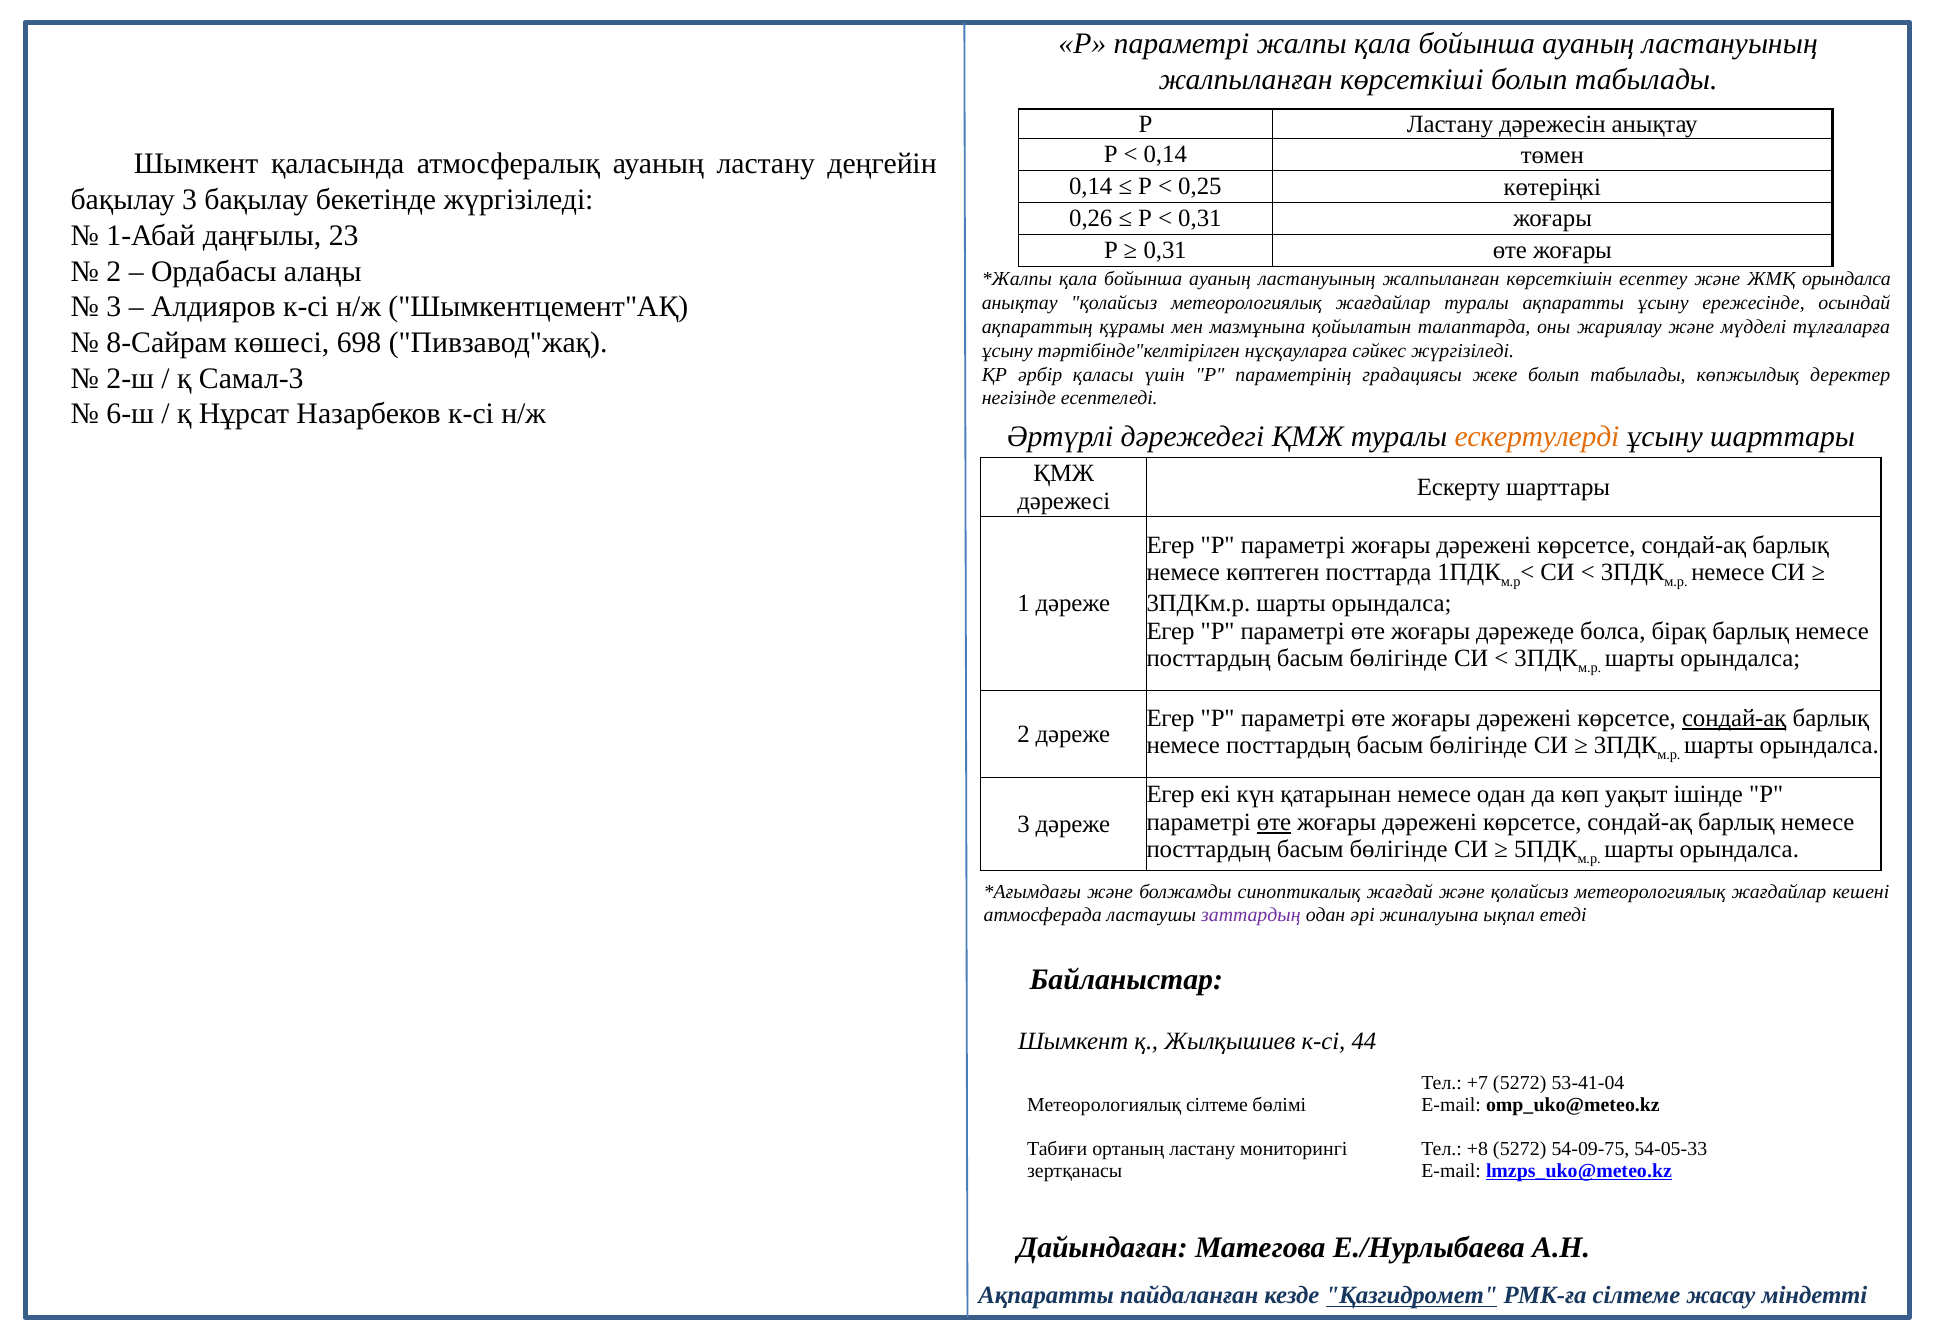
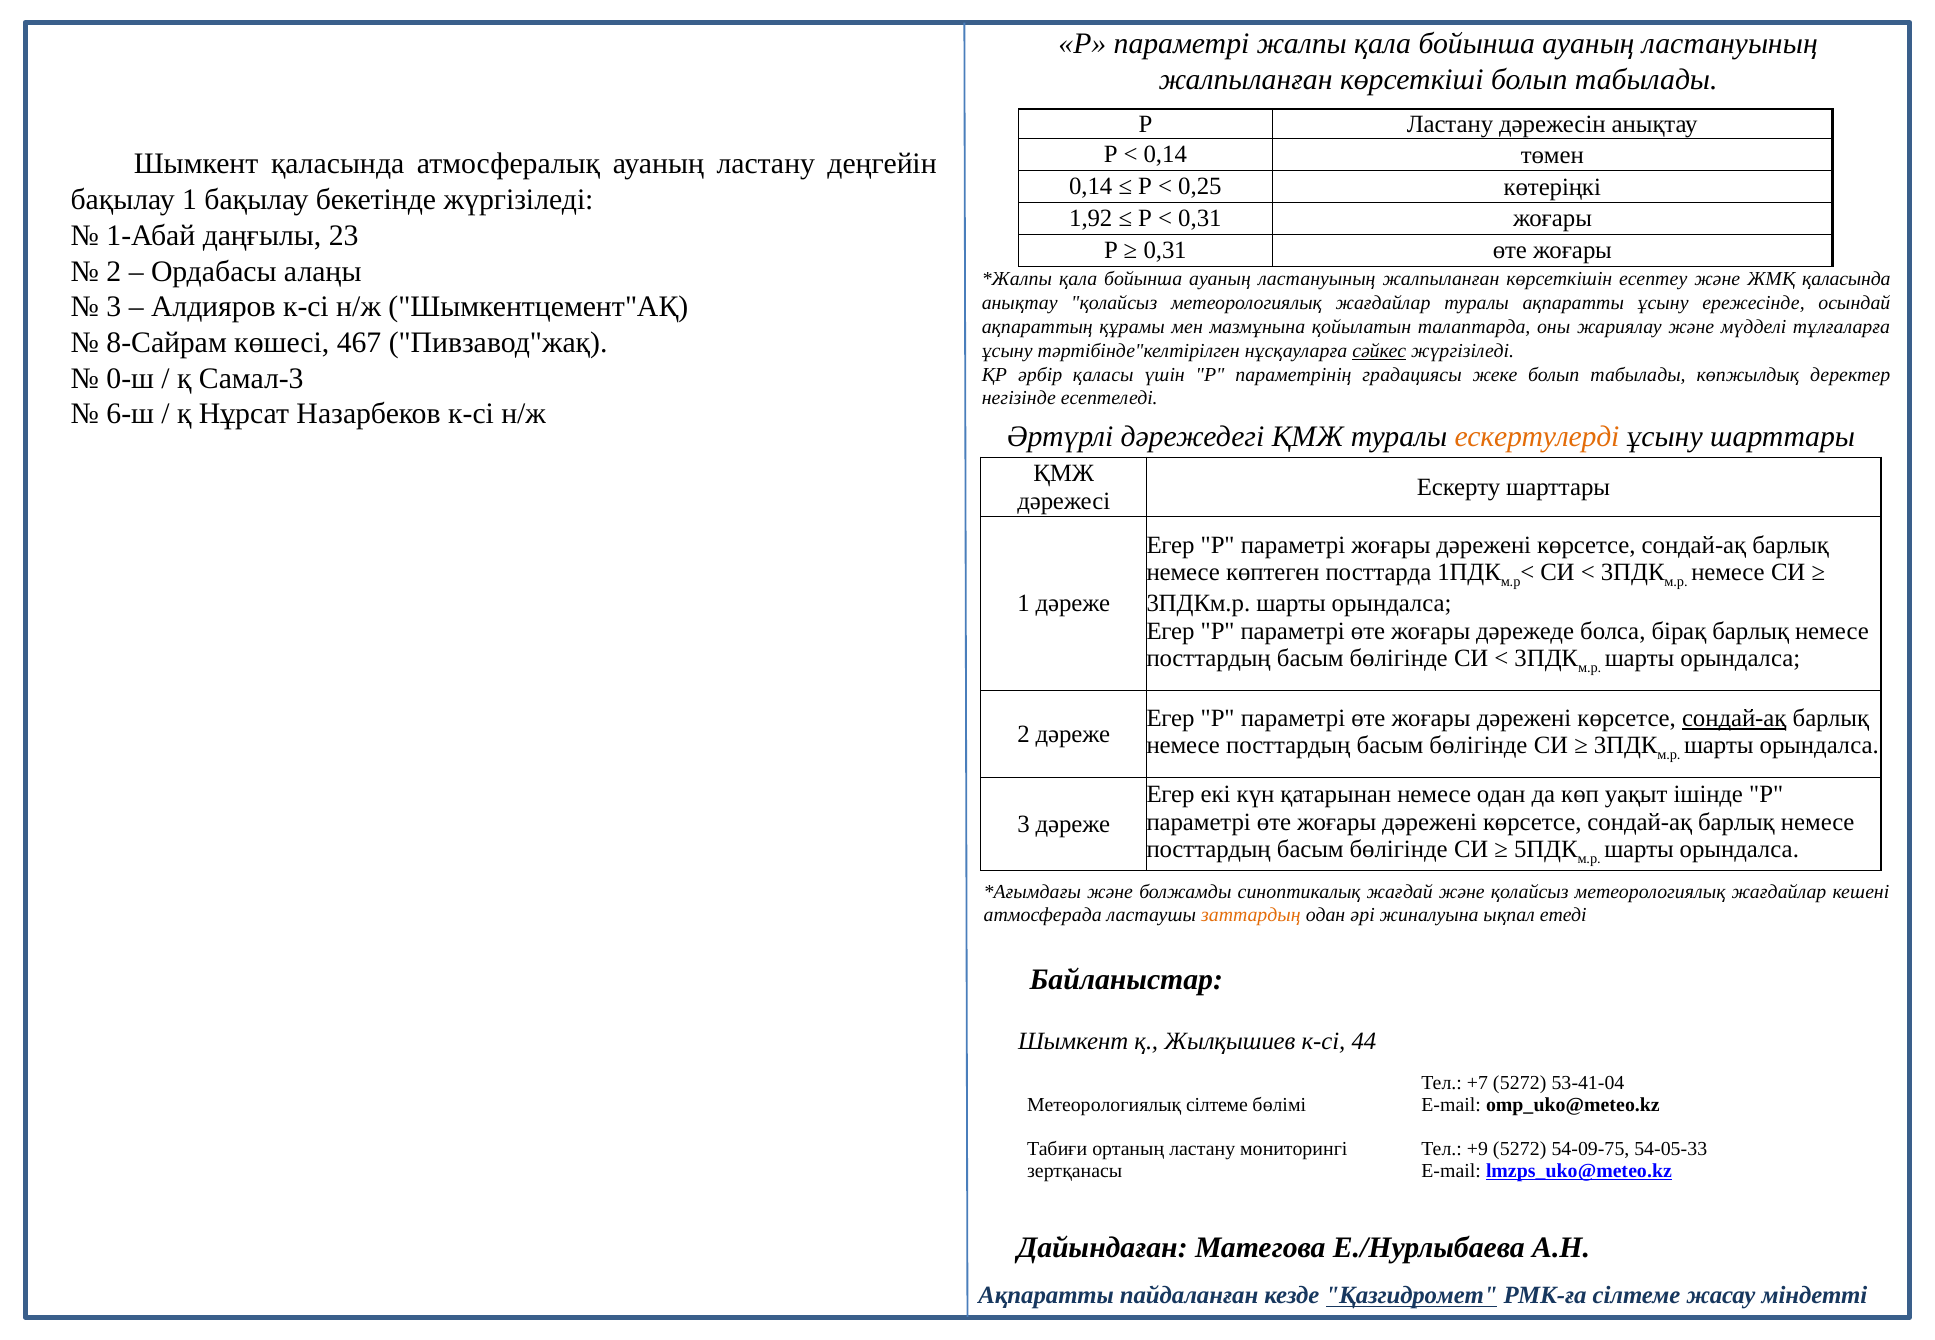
бақылау 3: 3 -> 1
0,26: 0,26 -> 1,92
ЖМҚ орындалса: орындалса -> қаласында
698: 698 -> 467
сәйкес underline: none -> present
2-ш: 2-ш -> 0-ш
өте at (1274, 822) underline: present -> none
заттардың colour: purple -> orange
+8: +8 -> +9
